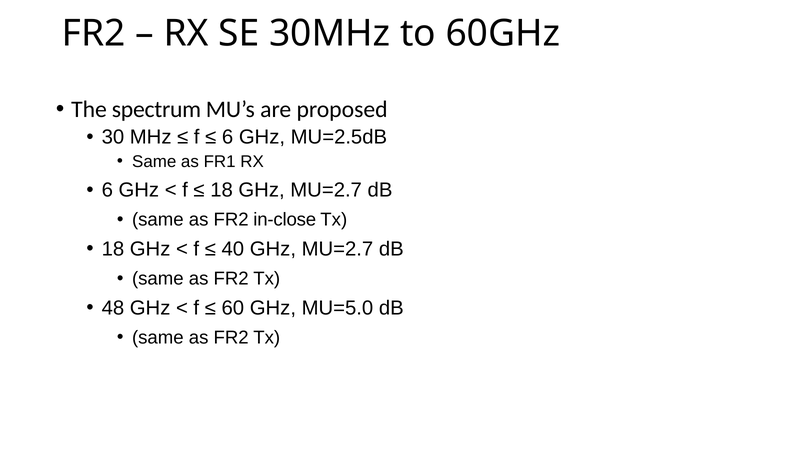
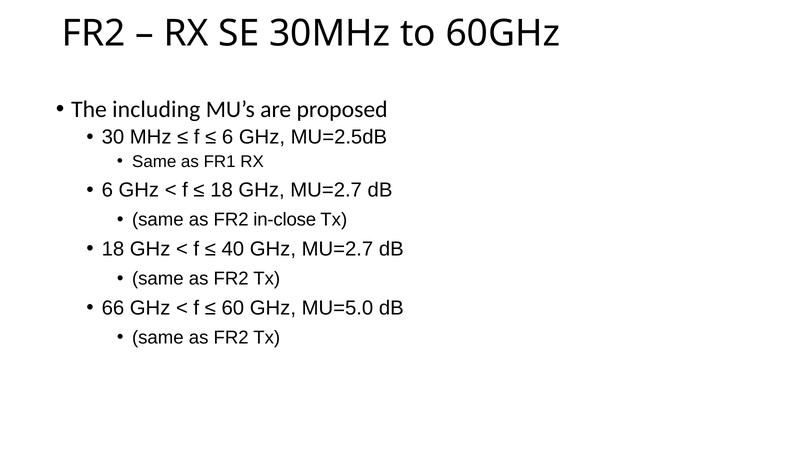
spectrum: spectrum -> including
48: 48 -> 66
